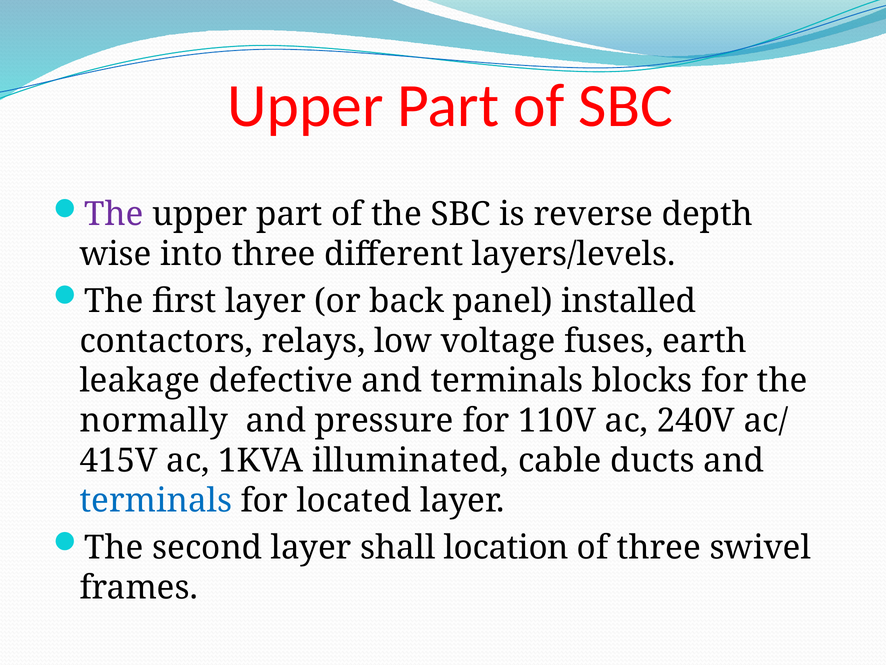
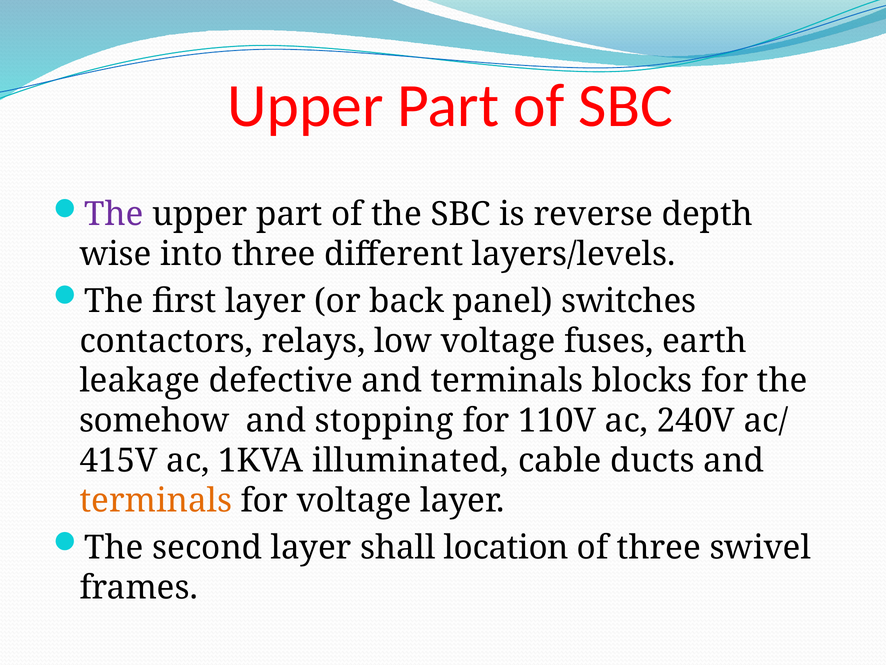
installed: installed -> switches
normally: normally -> somehow
pressure: pressure -> stopping
terminals at (156, 500) colour: blue -> orange
for located: located -> voltage
